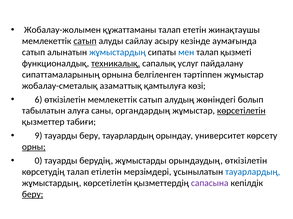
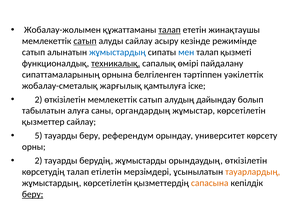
талап at (170, 30) underline: none -> present
аумағында: аумағында -> режимінде
услуг: услуг -> өмірі
тәртіппен жұмыстар: жұмыстар -> уәкілеттік
азаматтық: азаматтық -> жарғылық
көзі: көзі -> іске
6 at (38, 100): 6 -> 2
жөніндегі: жөніндегі -> дайындау
көрсетілетін at (241, 111) underline: present -> none
қызметтер табиғи: табиғи -> сайлау
9: 9 -> 5
беру тауарлардың: тауарлардың -> референдум
орны underline: present -> none
0 at (38, 161): 0 -> 2
тауарлардың at (253, 172) colour: blue -> orange
сапасына colour: purple -> orange
